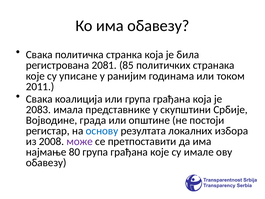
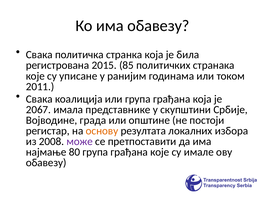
2081: 2081 -> 2015
2083: 2083 -> 2067
основу colour: blue -> orange
